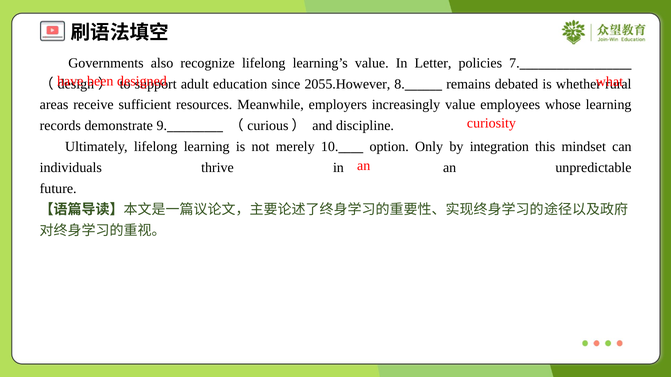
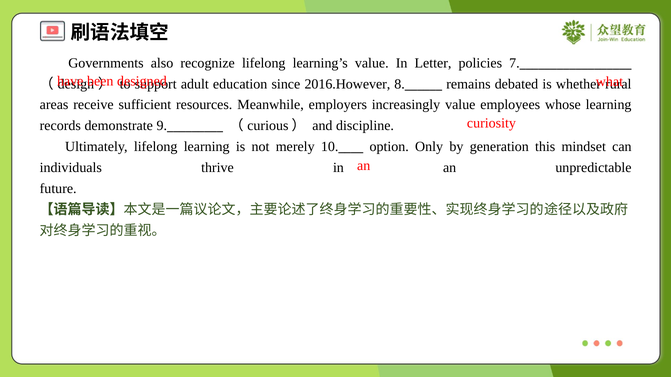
2055.However: 2055.However -> 2016.However
integration: integration -> generation
